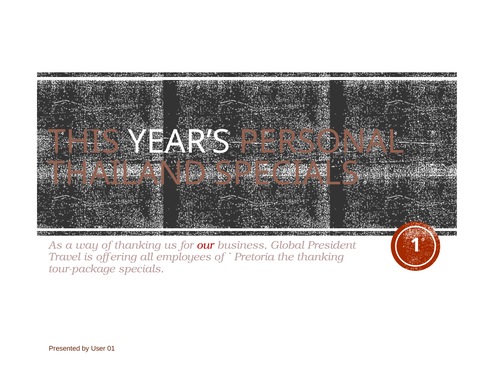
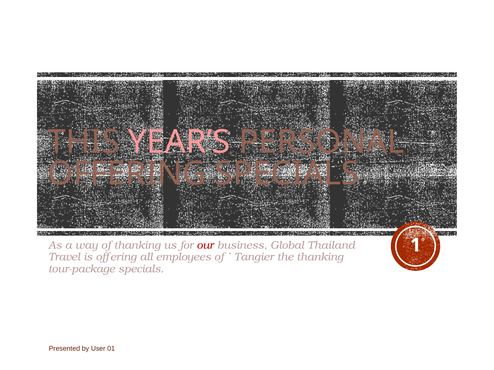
YEAR’S colour: white -> pink
THAILAND at (127, 174): THAILAND -> OFFERING
President: President -> Thailand
Pretoria: Pretoria -> Tangier
